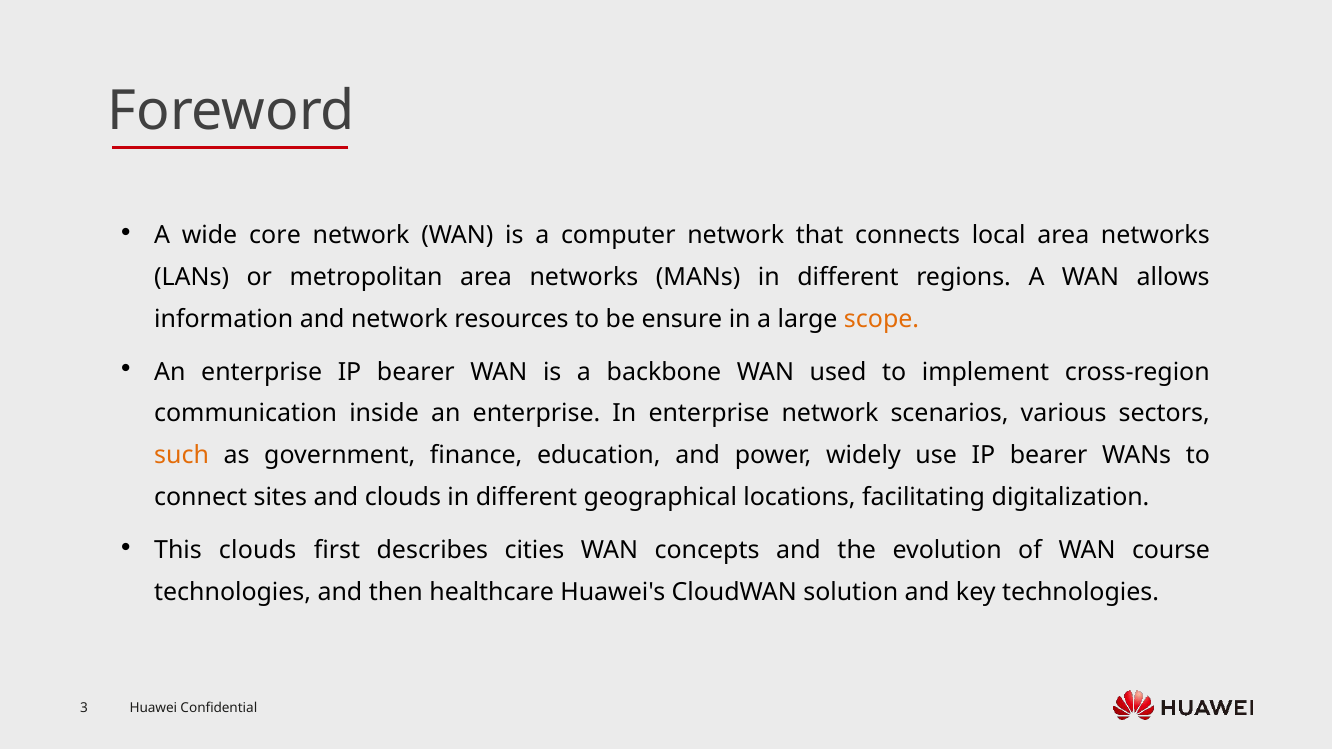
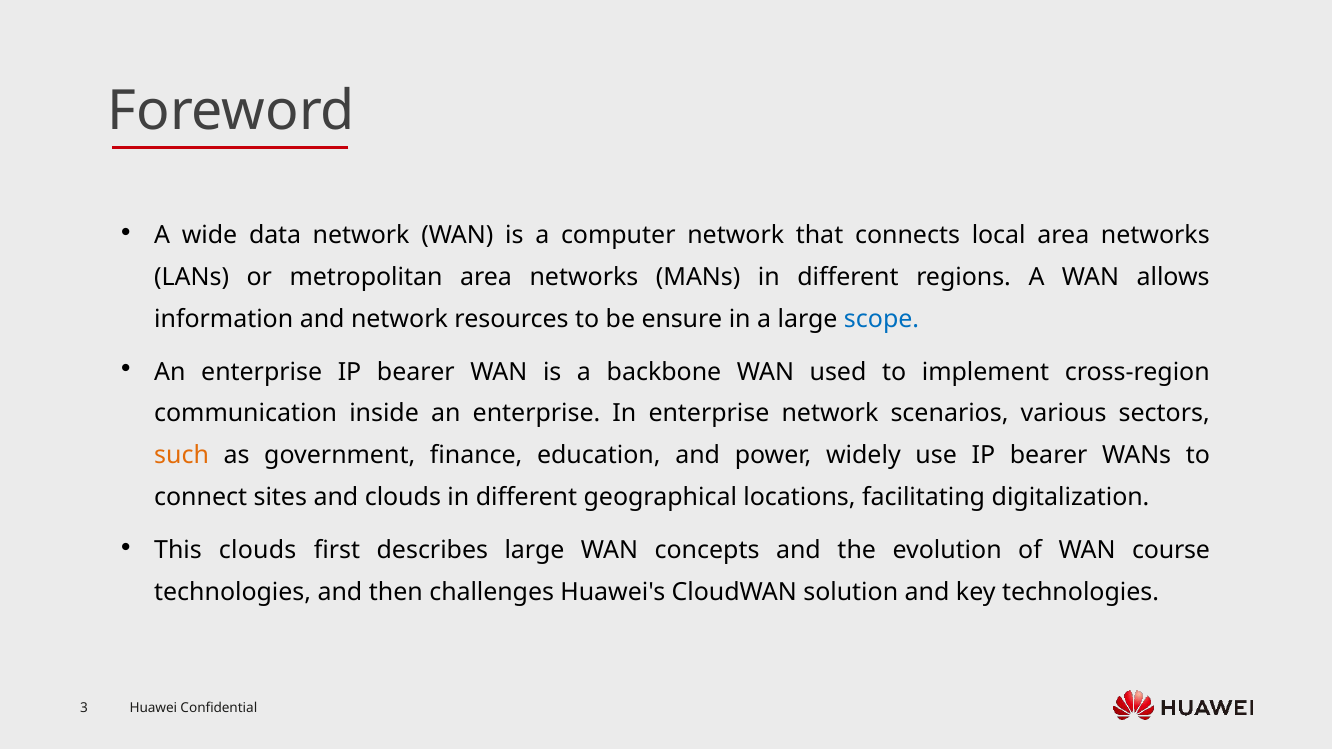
core: core -> data
scope colour: orange -> blue
describes cities: cities -> large
healthcare: healthcare -> challenges
